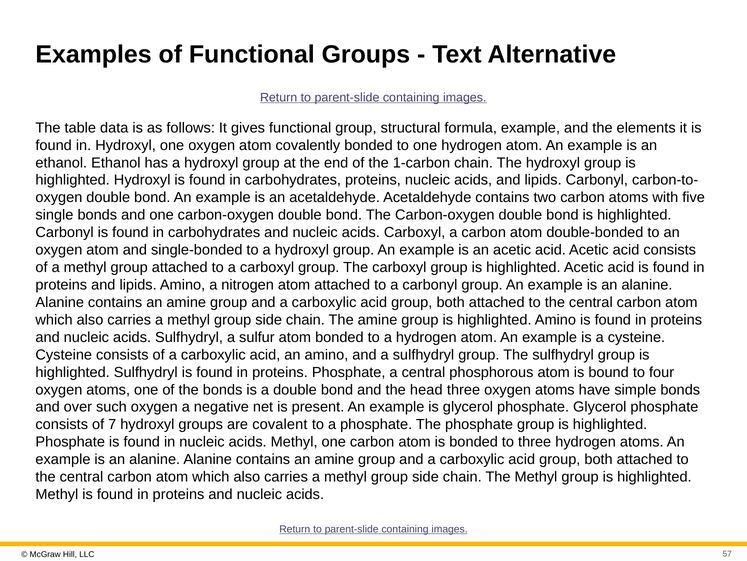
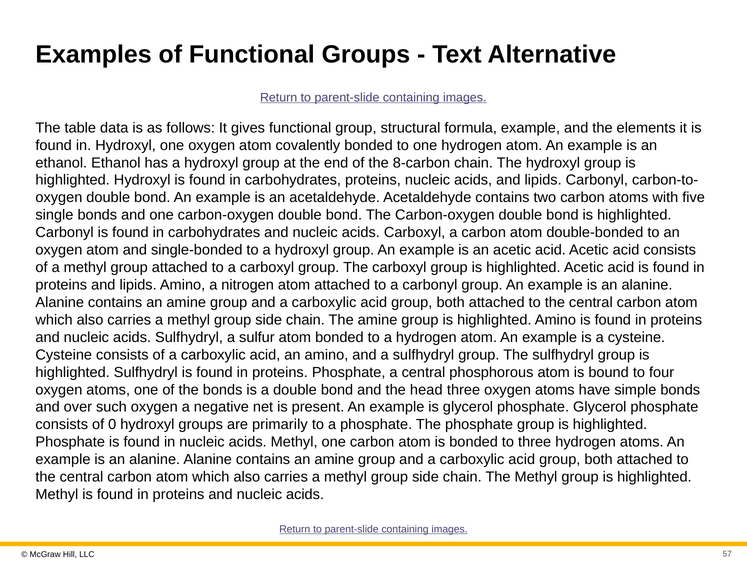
1-carbon: 1-carbon -> 8-carbon
7: 7 -> 0
covalent: covalent -> primarily
